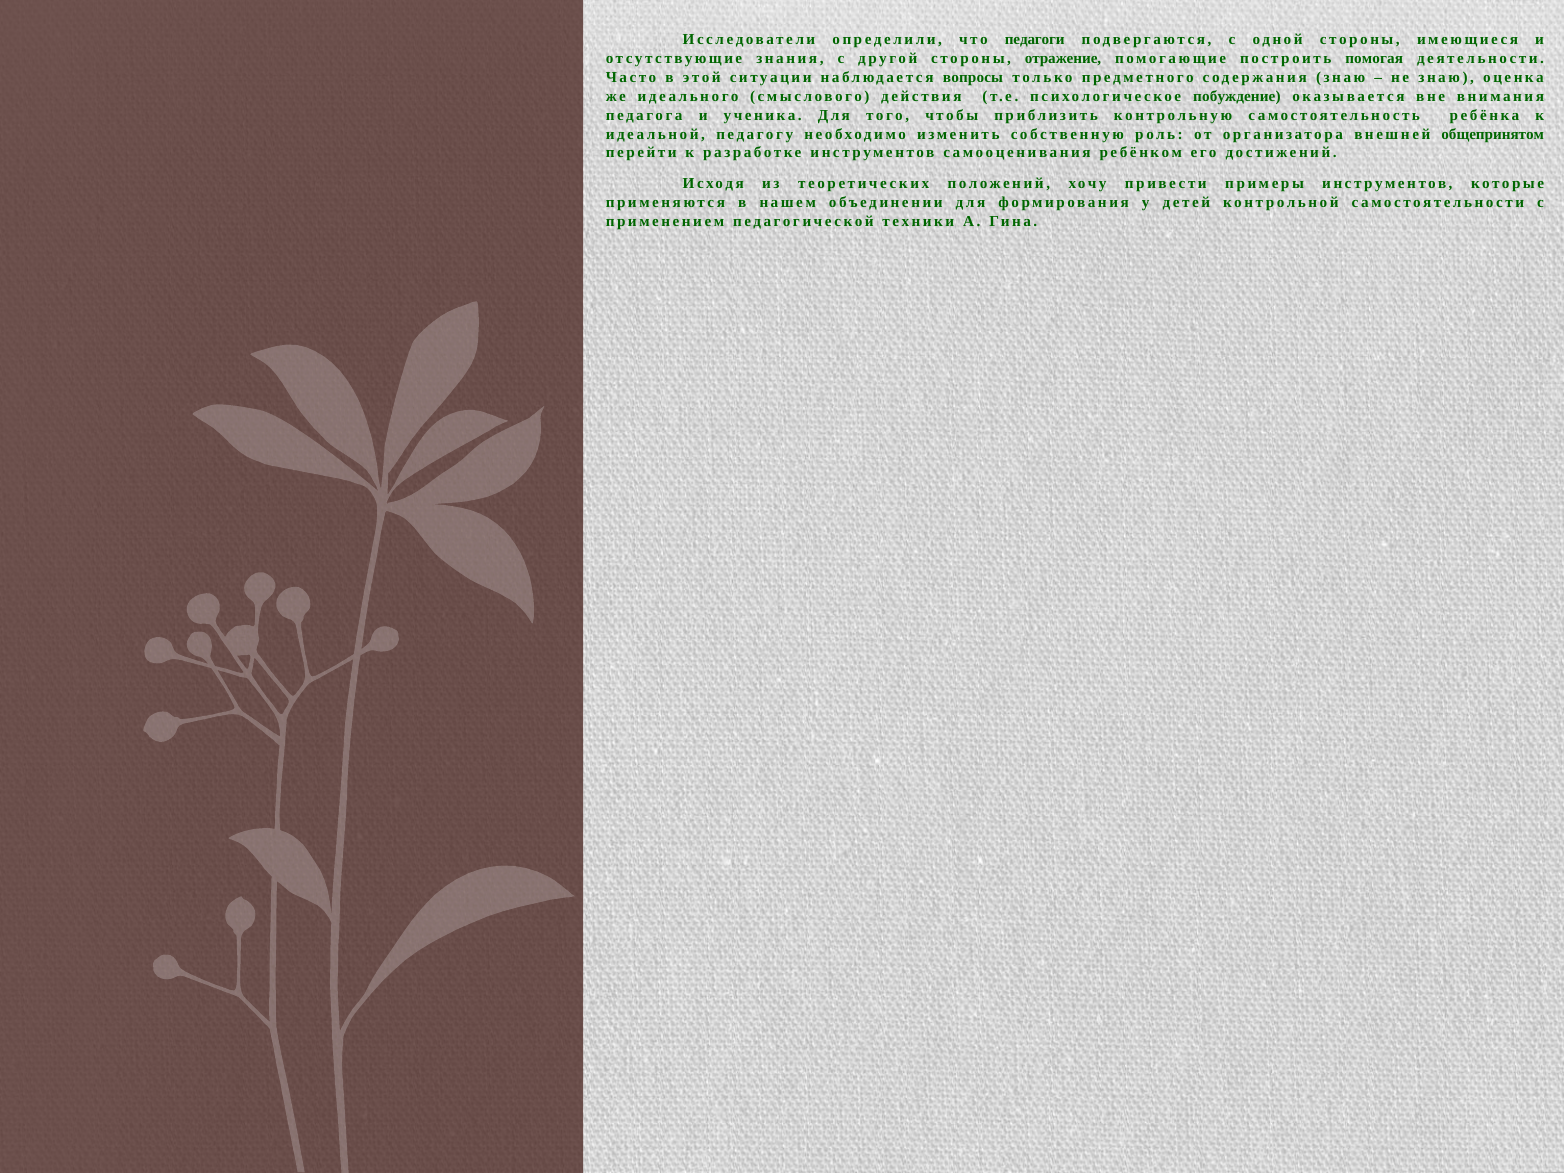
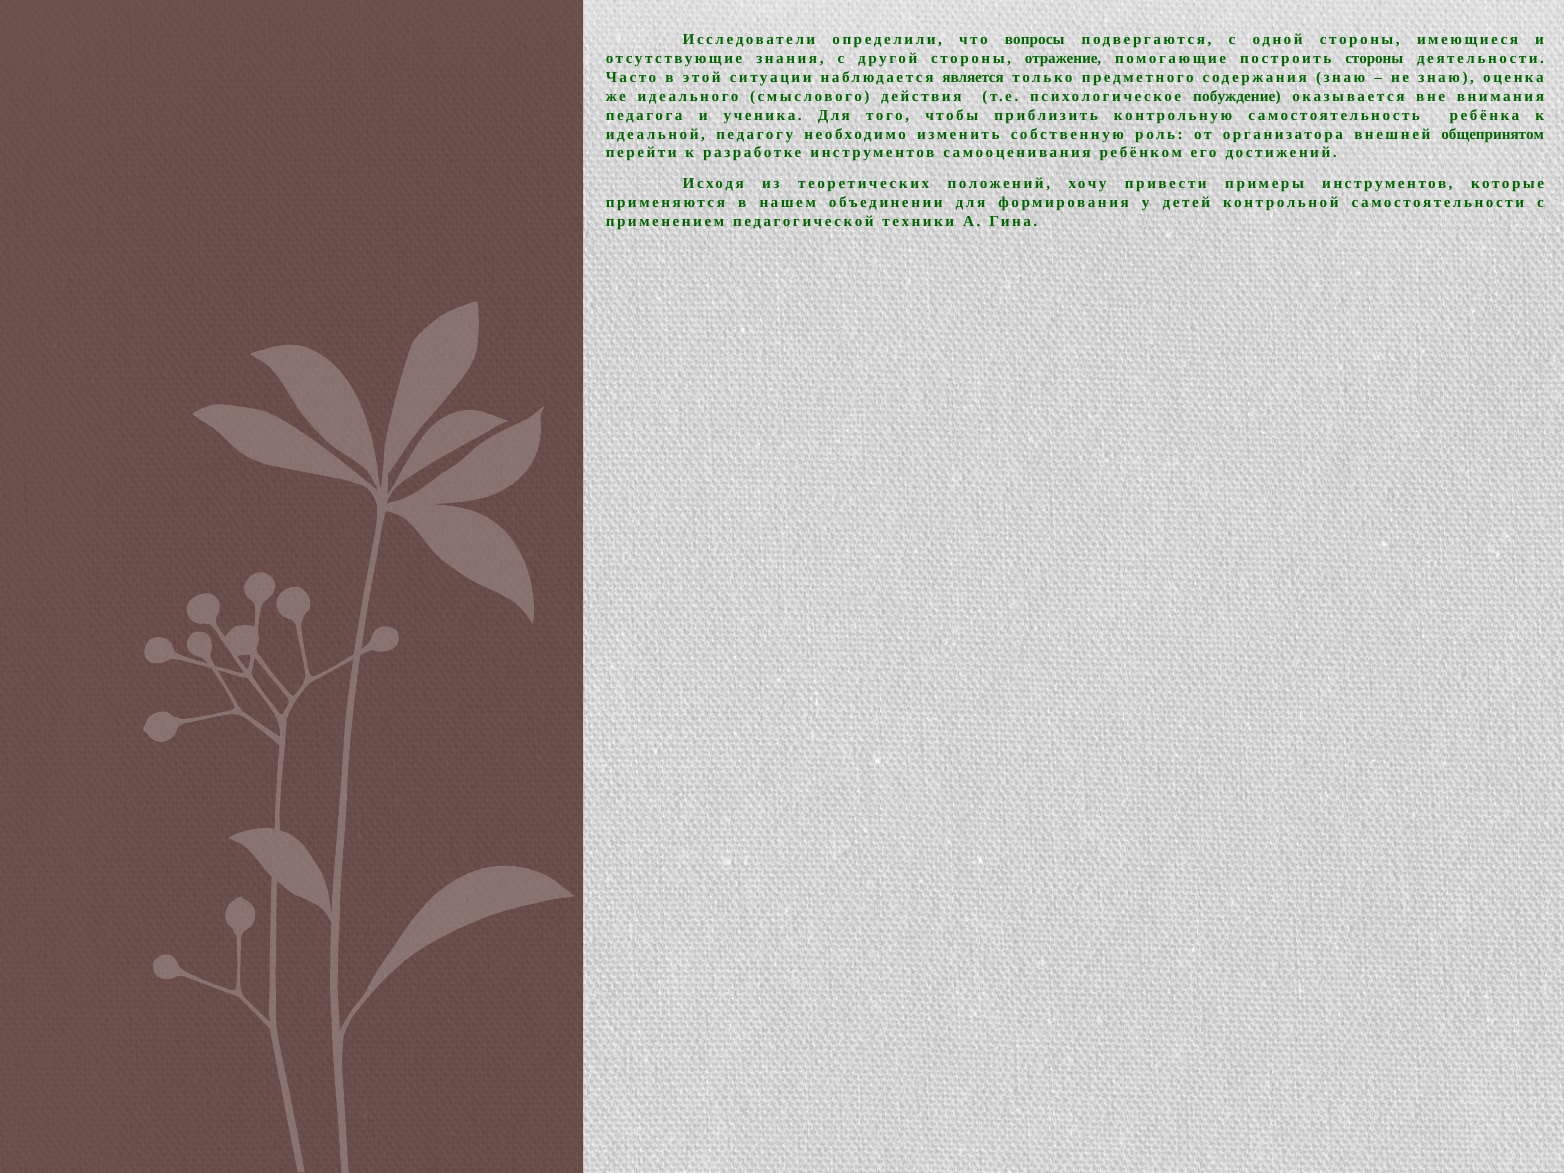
педагоги: педагоги -> вопросы
построить помогая: помогая -> стороны
вопросы: вопросы -> является
